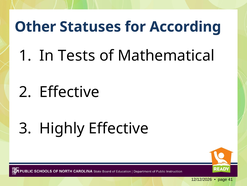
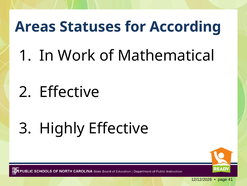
Other: Other -> Areas
Tests: Tests -> Work
